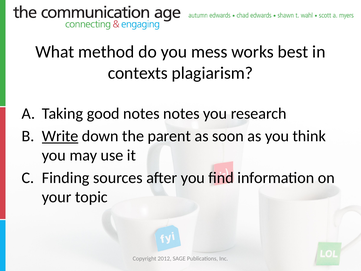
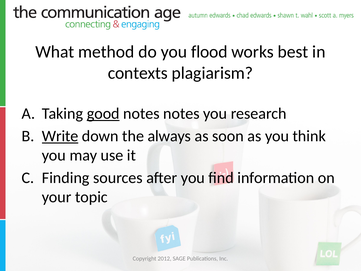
mess: mess -> flood
good underline: none -> present
parent: parent -> always
